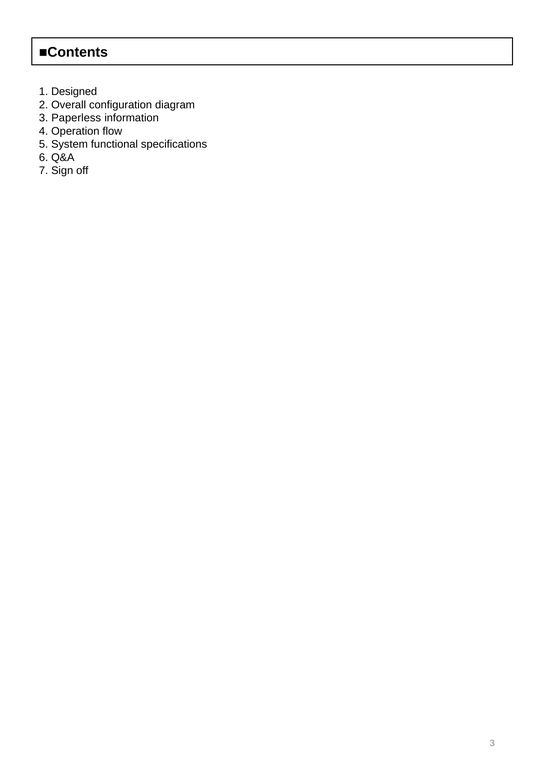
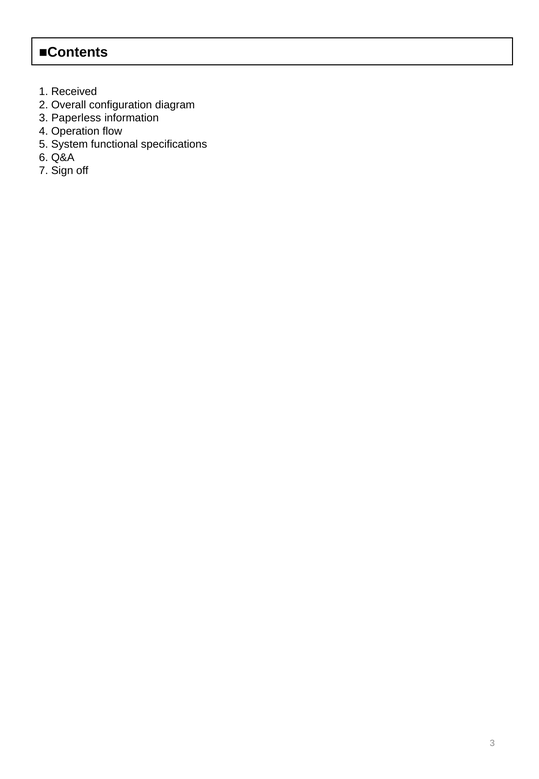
Designed: Designed -> Received
